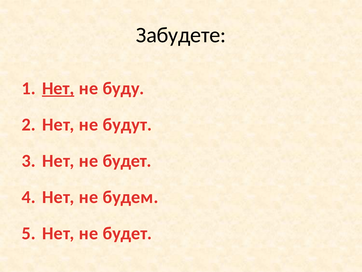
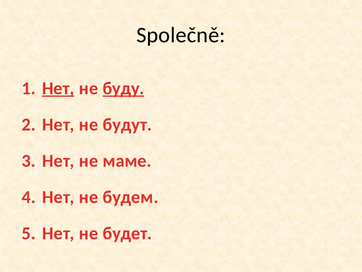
Забудете: Забудете -> Společně
буду underline: none -> present
будет at (127, 161): будет -> маме
